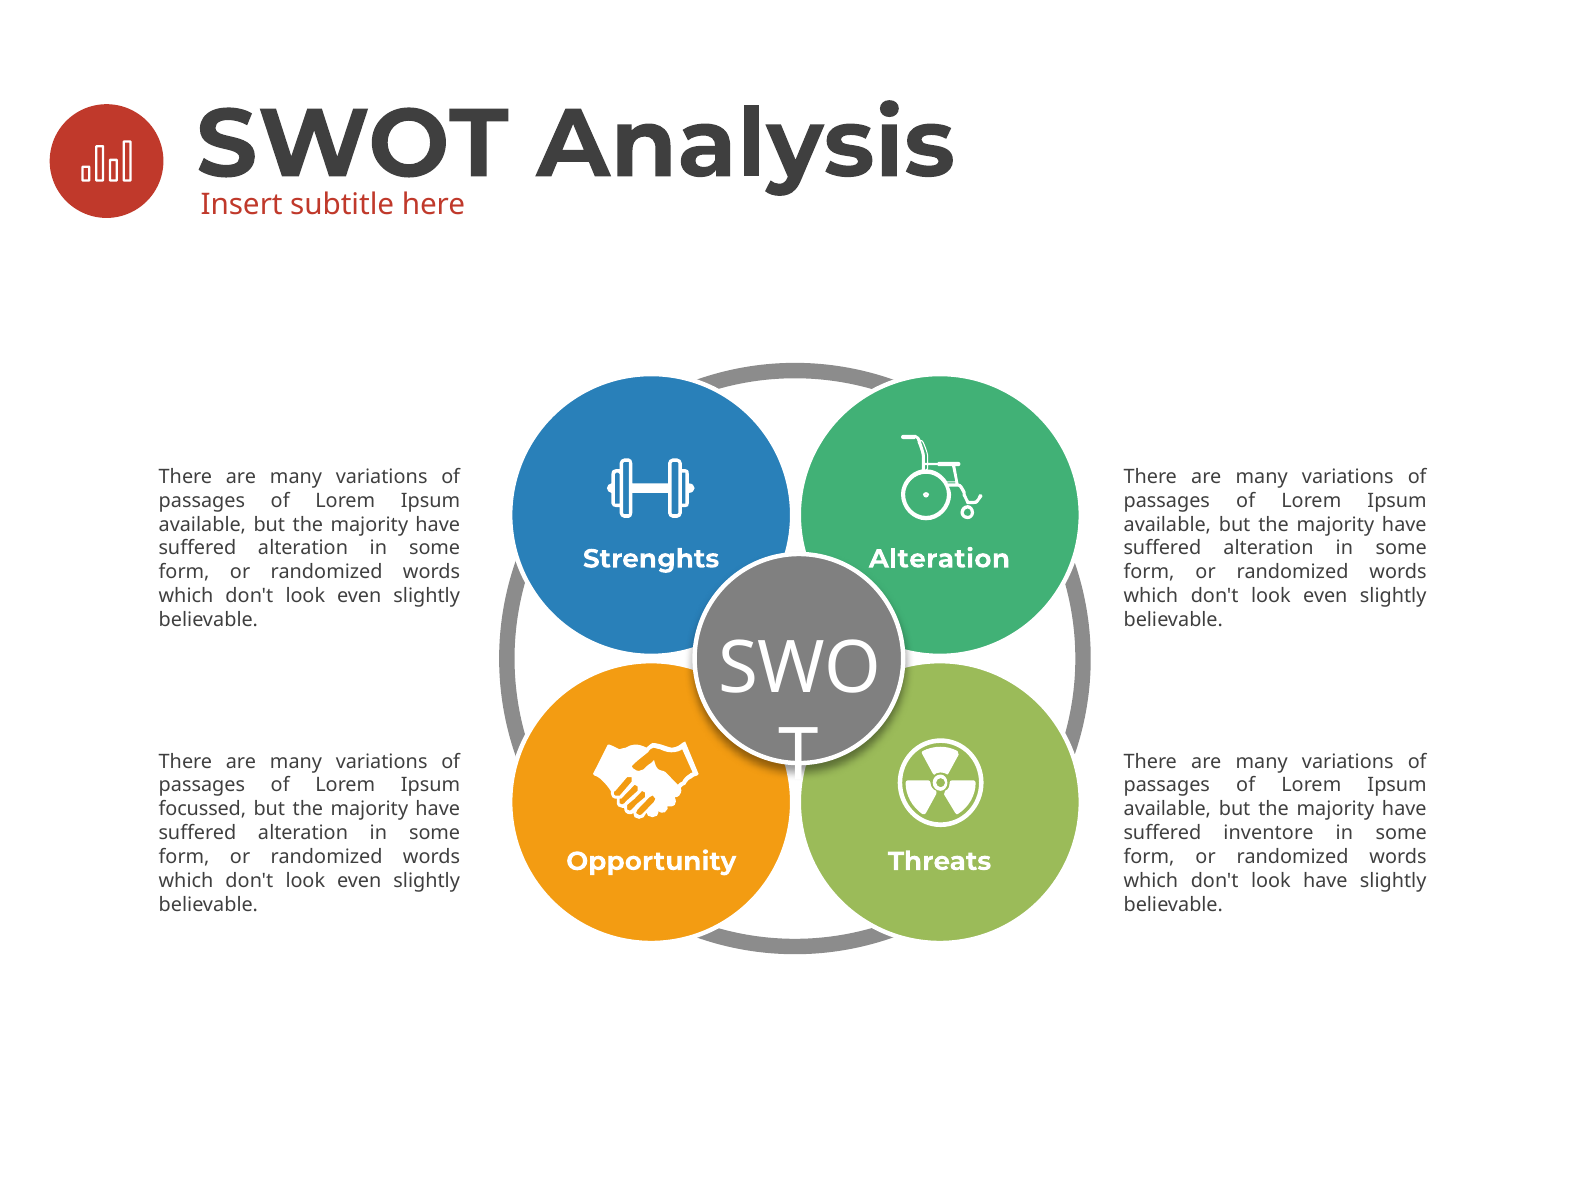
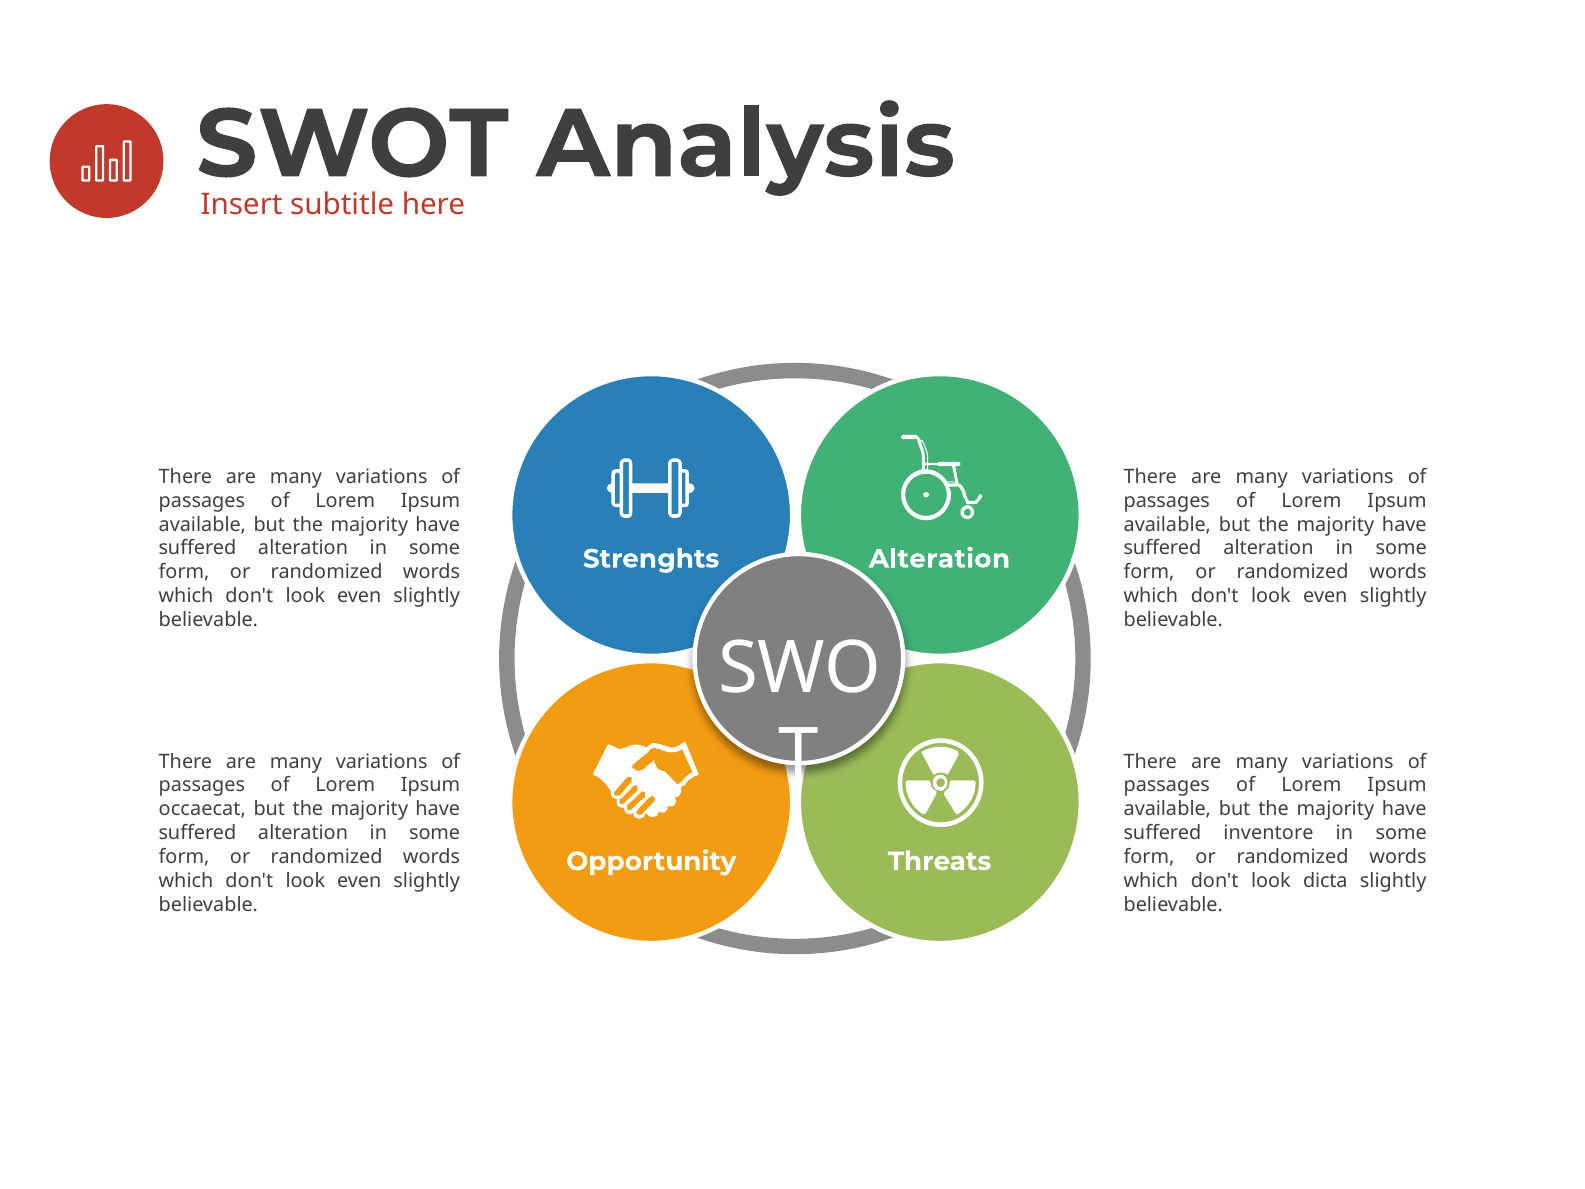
focussed: focussed -> occaecat
look have: have -> dicta
